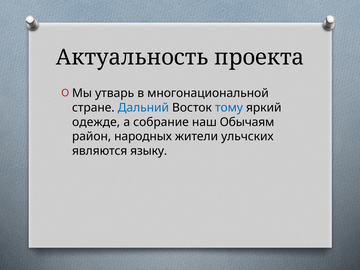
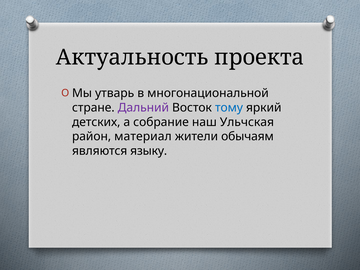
Дальний colour: blue -> purple
одежде: одежде -> детских
Обычаям: Обычаям -> Ульчская
народных: народных -> материал
ульчских: ульчских -> обычаям
